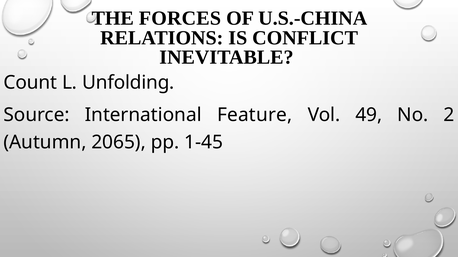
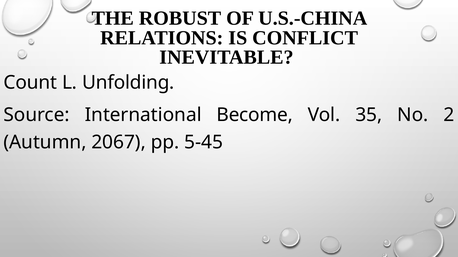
FORCES: FORCES -> ROBUST
Feature: Feature -> Become
49: 49 -> 35
2065: 2065 -> 2067
1-45: 1-45 -> 5-45
